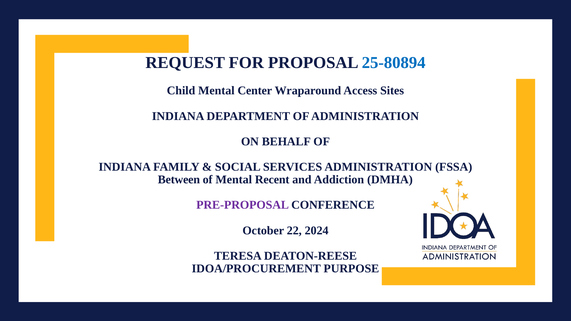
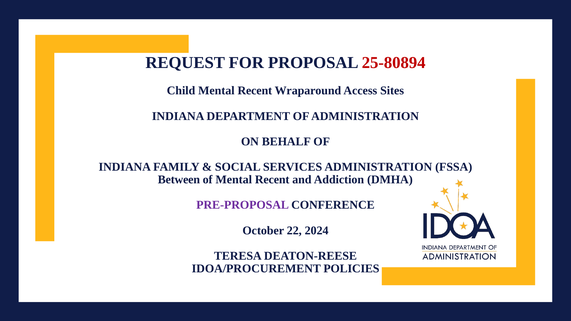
25-80894 colour: blue -> red
Child Mental Center: Center -> Recent
PURPOSE: PURPOSE -> POLICIES
